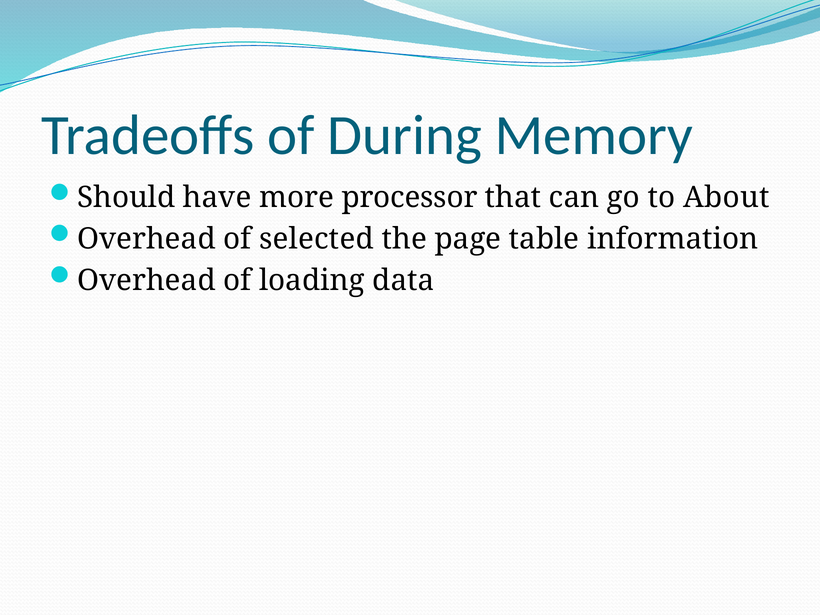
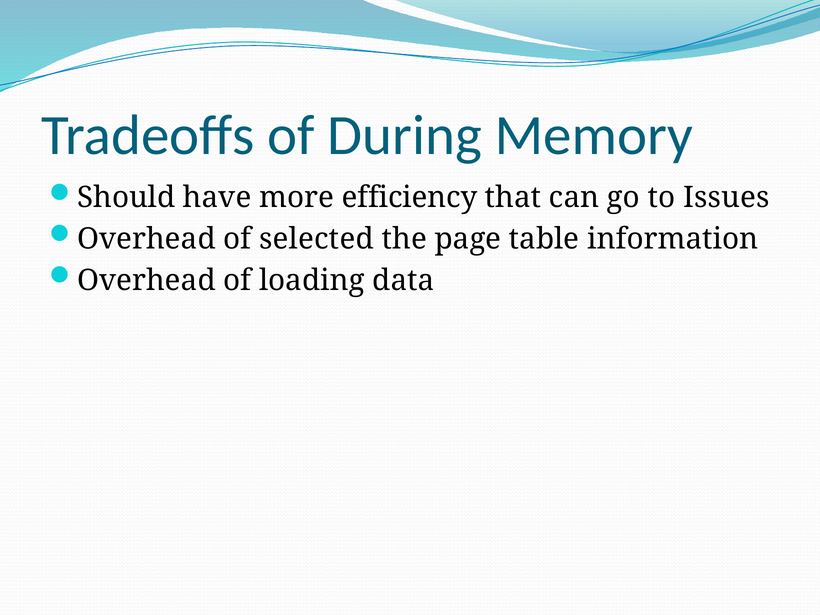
processor: processor -> efficiency
About: About -> Issues
